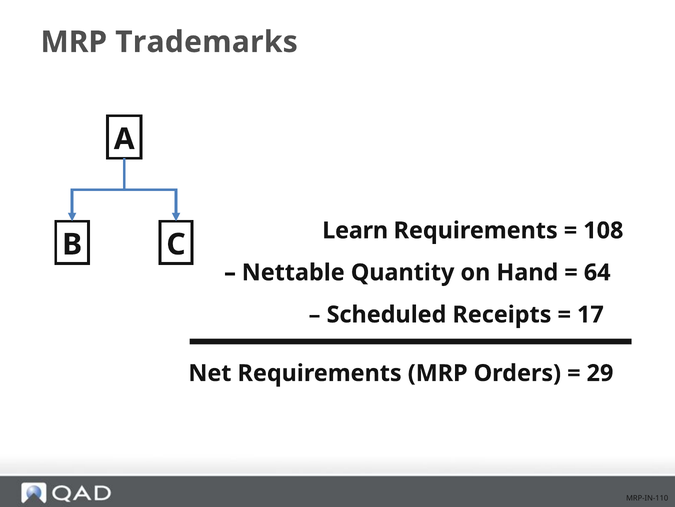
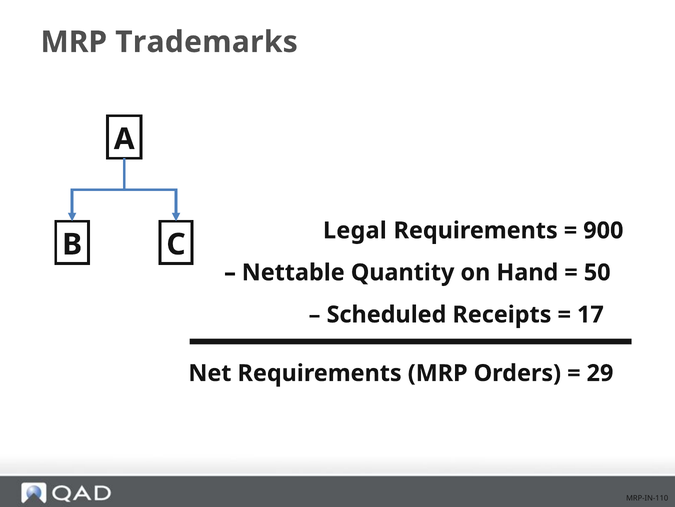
Learn: Learn -> Legal
108: 108 -> 900
64: 64 -> 50
